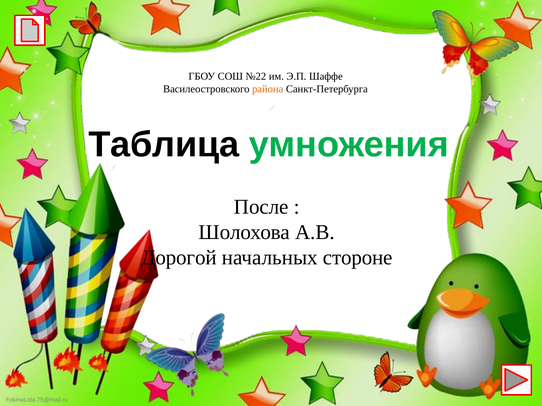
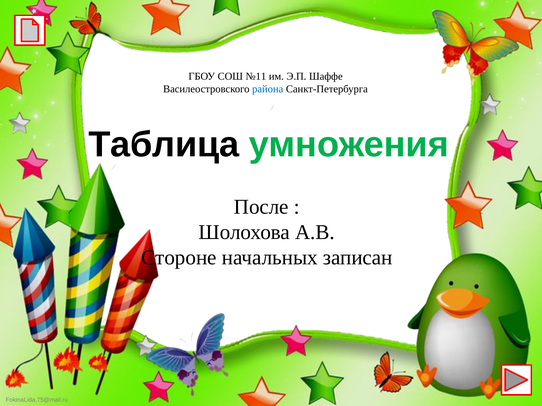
№22: №22 -> №11
района colour: orange -> blue
Дорогой: Дорогой -> Стороне
стороне: стороне -> записан
